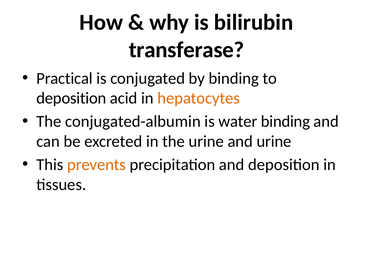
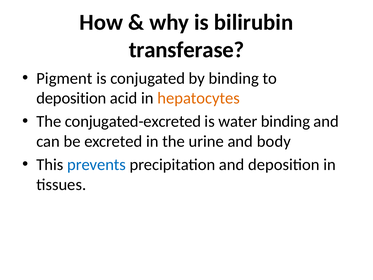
Practical: Practical -> Pigment
conjugated-albumin: conjugated-albumin -> conjugated-excreted
and urine: urine -> body
prevents colour: orange -> blue
